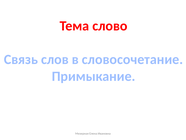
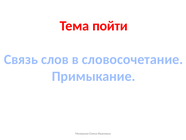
слово: слово -> пойти
